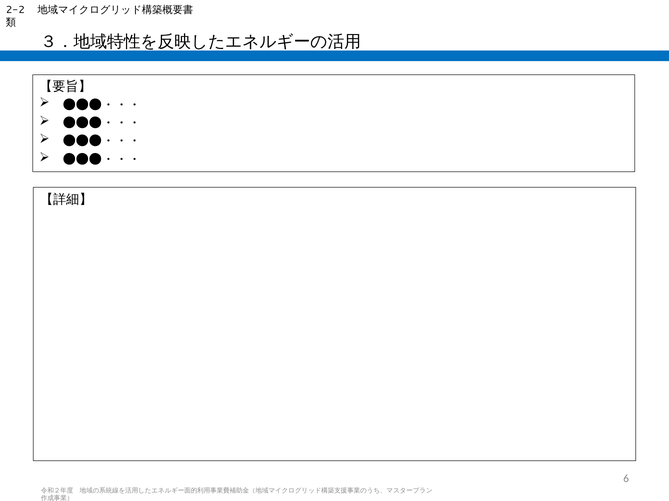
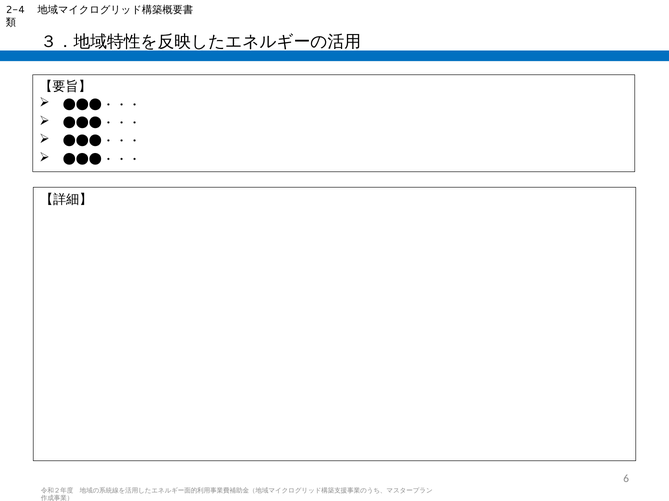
2-2: 2-2 -> 2-4
